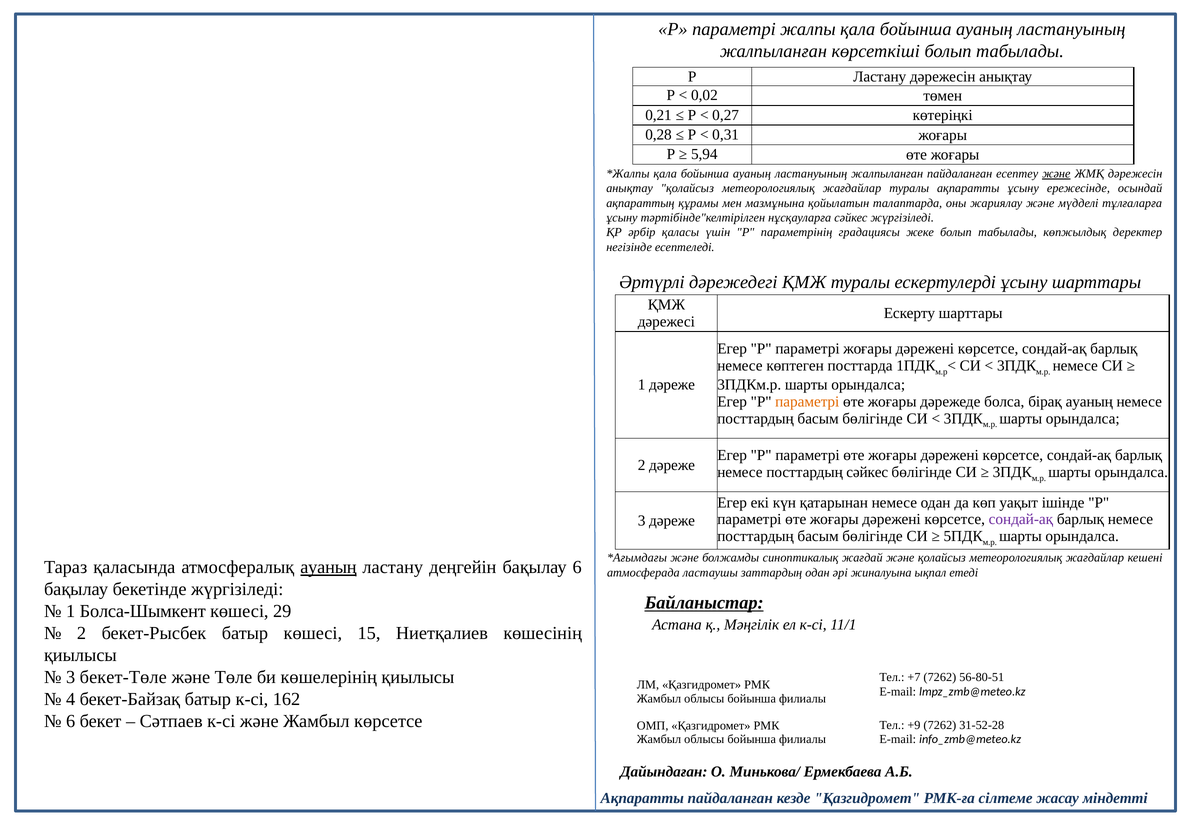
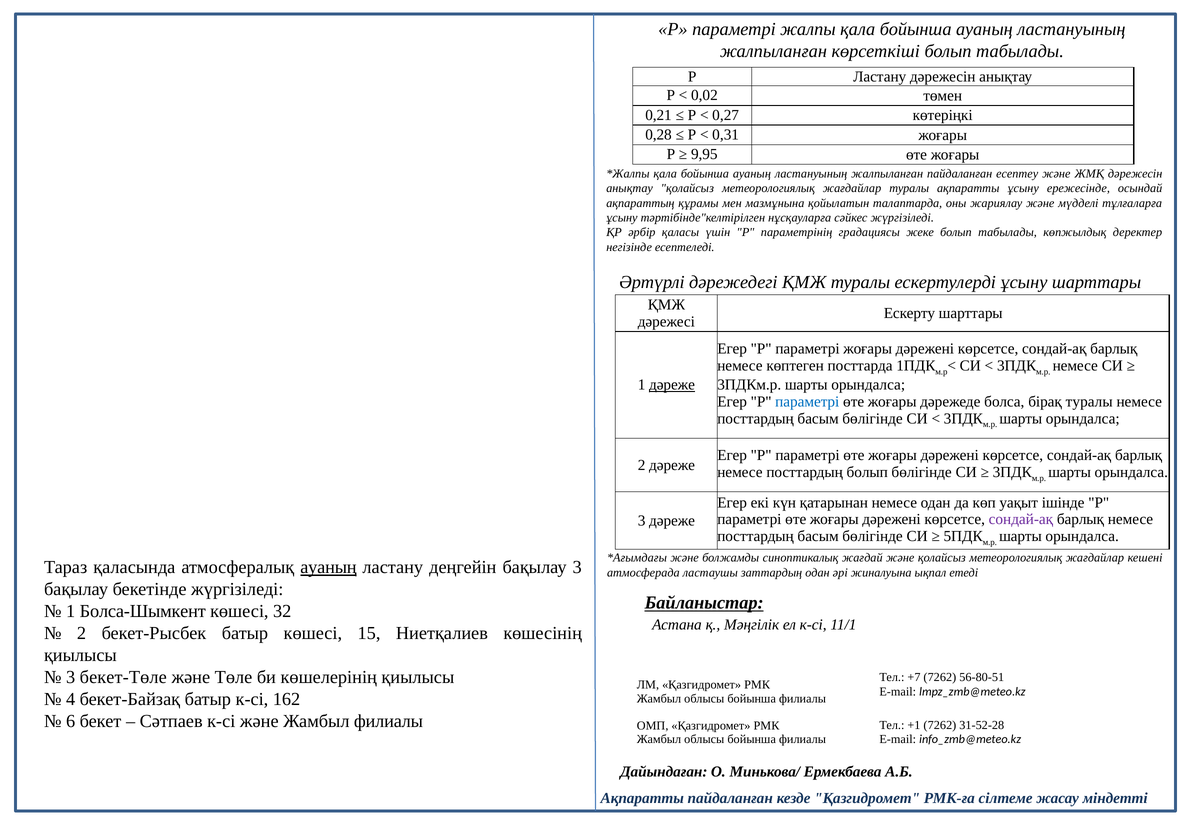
5,94: 5,94 -> 9,95
және at (1056, 174) underline: present -> none
дәреже at (672, 385) underline: none -> present
параметрі at (807, 402) colour: orange -> blue
бірақ ауаның: ауаның -> туралы
посттардың сәйкес: сәйкес -> болып
бақылау 6: 6 -> 3
29: 29 -> 32
Жамбыл көрсетсе: көрсетсе -> филиалы
+9: +9 -> +1
